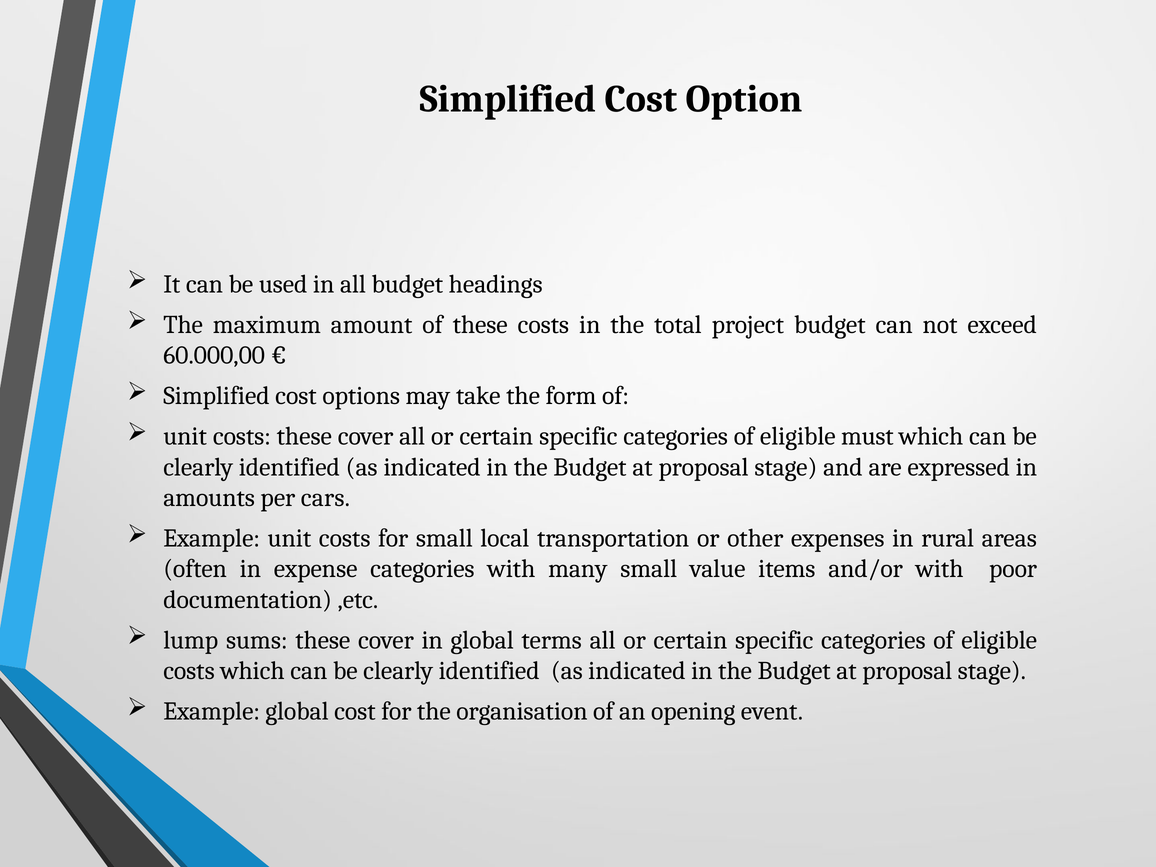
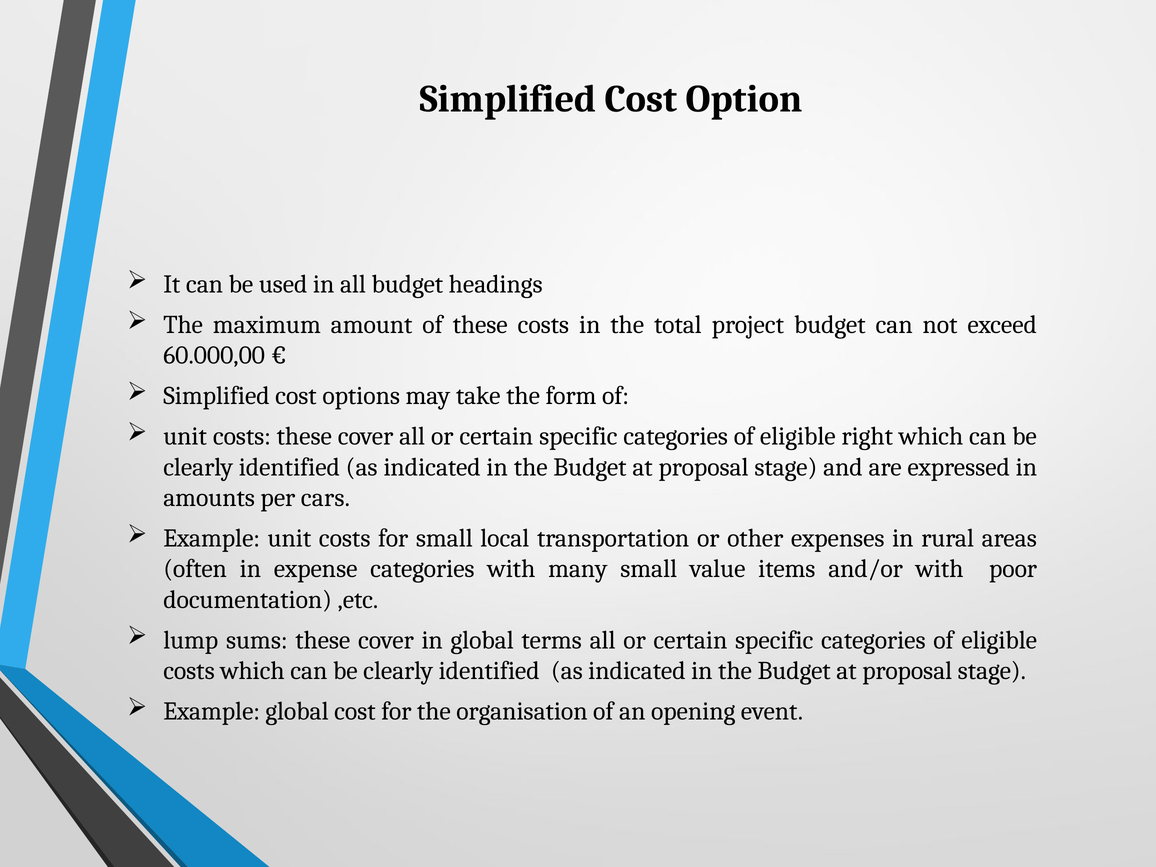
must: must -> right
